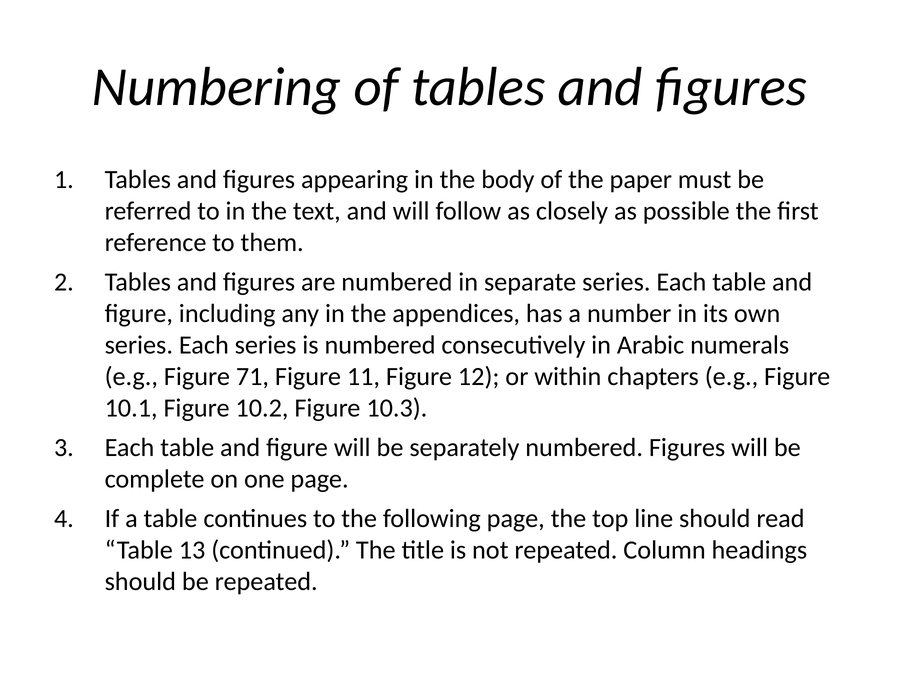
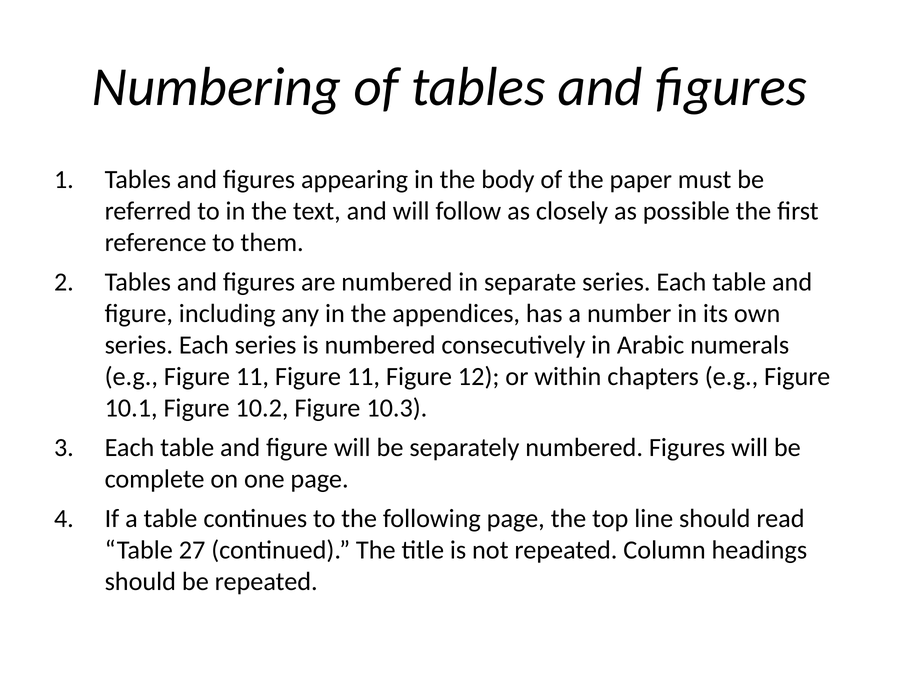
e.g Figure 71: 71 -> 11
13: 13 -> 27
